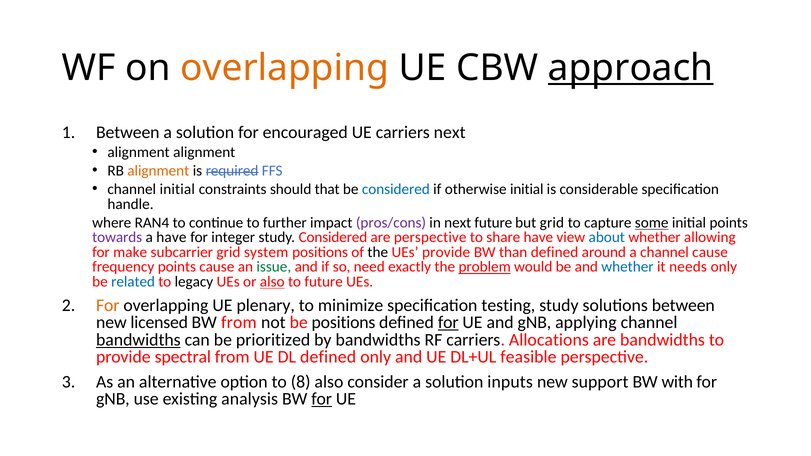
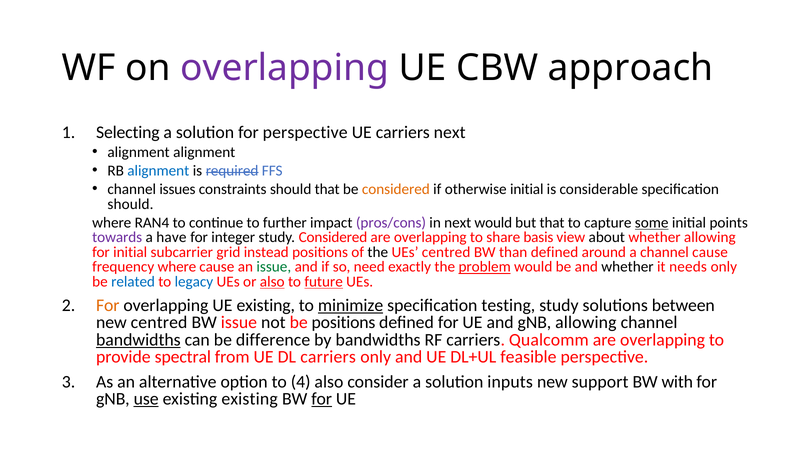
overlapping at (285, 68) colour: orange -> purple
approach underline: present -> none
Between at (128, 132): Between -> Selecting
for encouraged: encouraged -> perspective
alignment at (158, 171) colour: orange -> blue
channel initial: initial -> issues
considered at (396, 189) colour: blue -> orange
handle at (131, 204): handle -> should
next future: future -> would
but grid: grid -> that
perspective at (430, 238): perspective -> overlapping
share have: have -> basis
about colour: blue -> black
for make: make -> initial
system: system -> instead
UEs provide: provide -> centred
frequency points: points -> where
whether at (627, 267) colour: blue -> black
legacy colour: black -> blue
future at (324, 282) underline: none -> present
UE plenary: plenary -> existing
minimize underline: none -> present
new licensed: licensed -> centred
BW from: from -> issue
for at (448, 323) underline: present -> none
gNB applying: applying -> allowing
prioritized: prioritized -> difference
Allocations: Allocations -> Qualcomm
bandwidths at (663, 340): bandwidths -> overlapping
DL defined: defined -> carriers
8: 8 -> 4
use underline: none -> present
existing analysis: analysis -> existing
